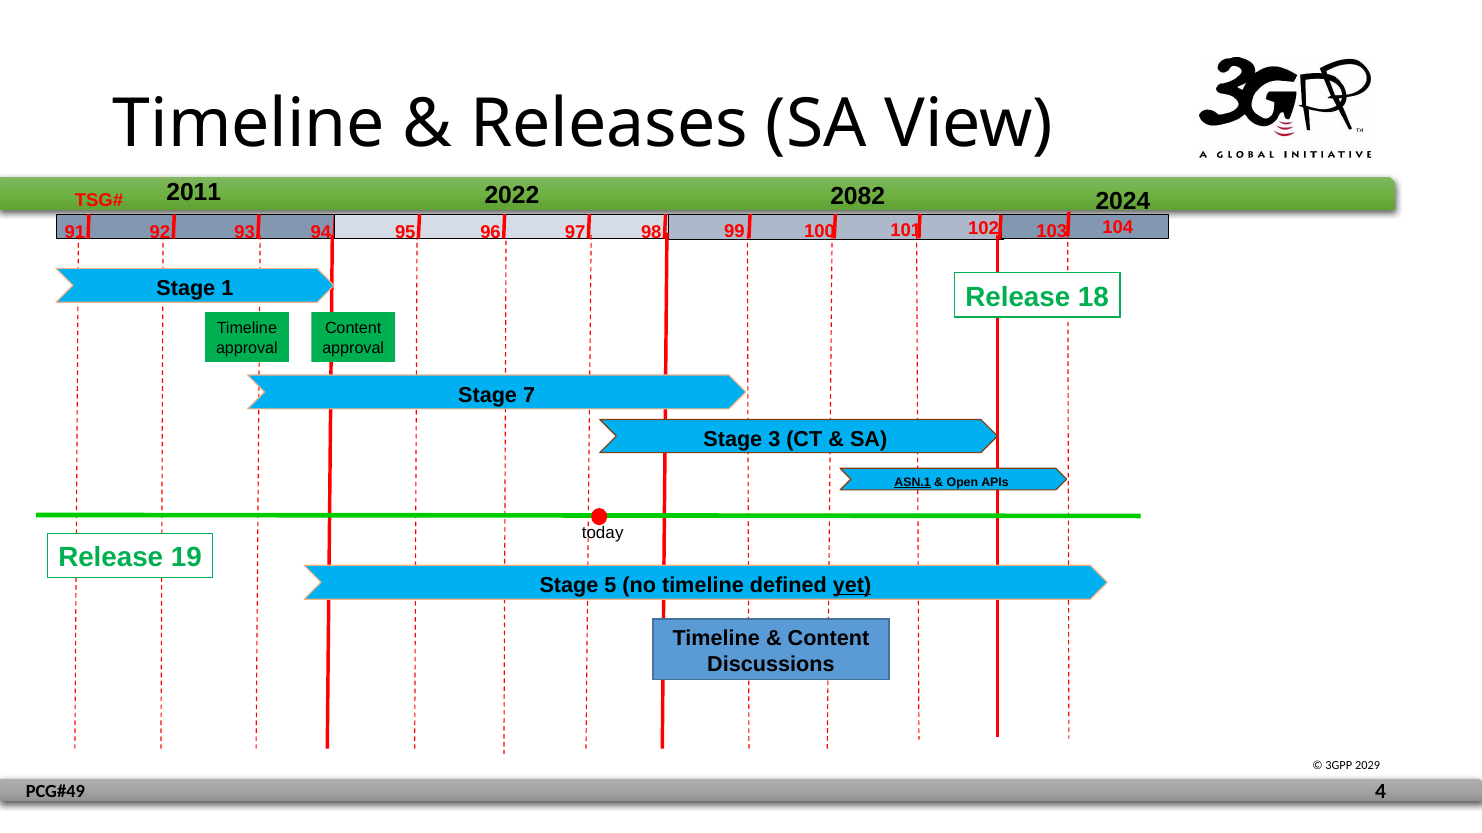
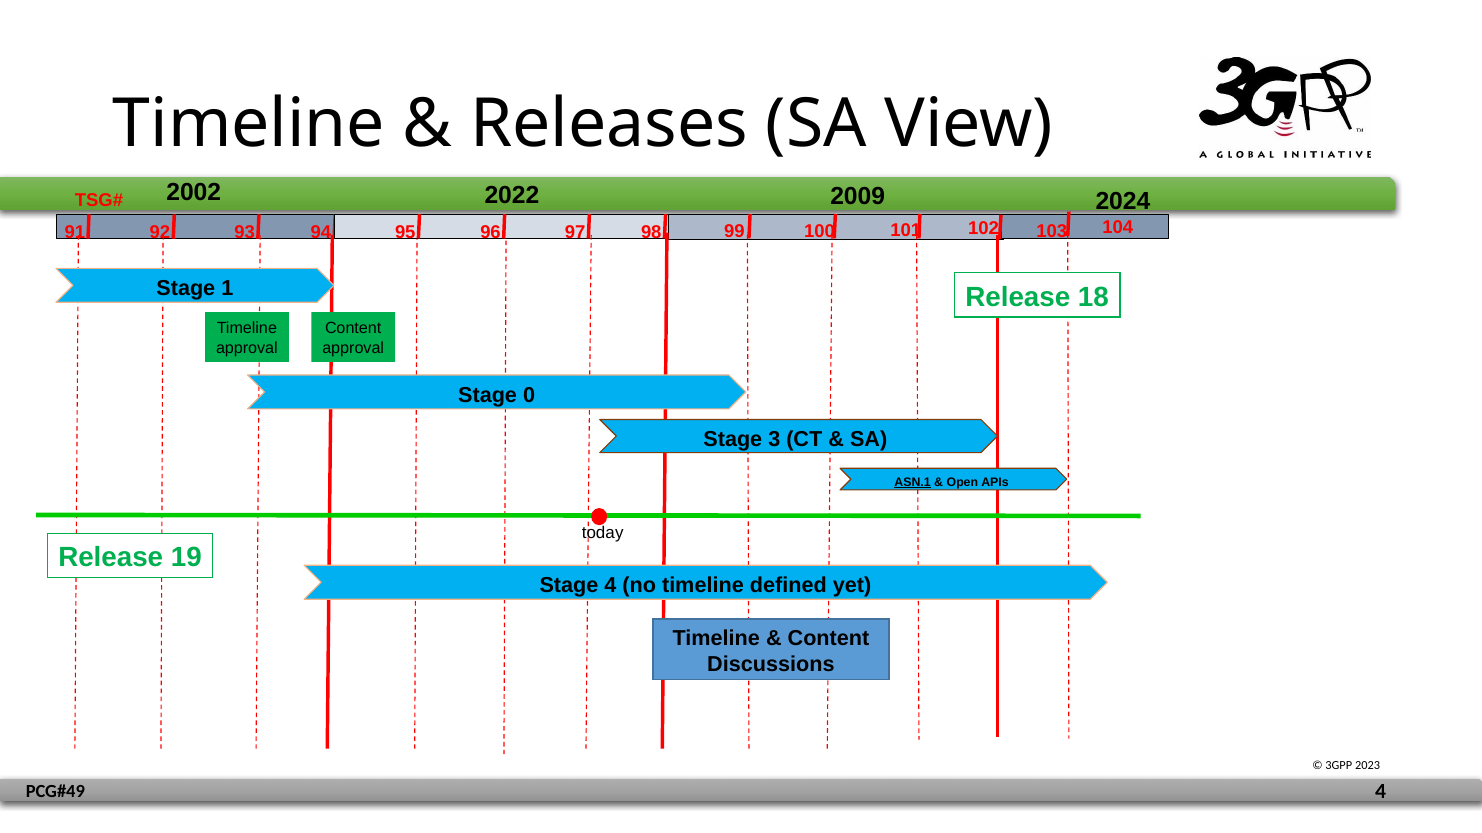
2011: 2011 -> 2002
2082: 2082 -> 2009
7: 7 -> 0
Stage 5: 5 -> 4
yet underline: present -> none
2029: 2029 -> 2023
